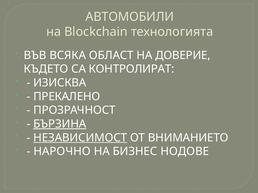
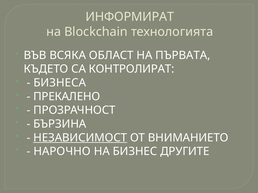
АВТОМОБИЛИ: АВТОМОБИЛИ -> ИНФОРМИРАТ
ДОВЕРИЕ: ДОВЕРИЕ -> ПЪРВАТА
ИЗИСКВА: ИЗИСКВА -> БИЗНЕСА
БЪРЗИНА underline: present -> none
НОДОВЕ: НОДОВЕ -> ДРУГИТЕ
